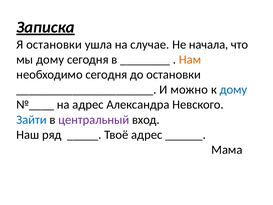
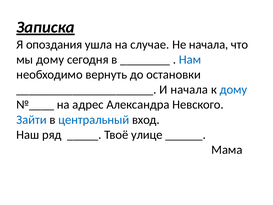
Я остановки: остановки -> опоздания
Нам colour: orange -> blue
необходимо сегодня: сегодня -> вернуть
И можно: можно -> начала
центральный colour: purple -> blue
Твоё адрес: адрес -> улице
